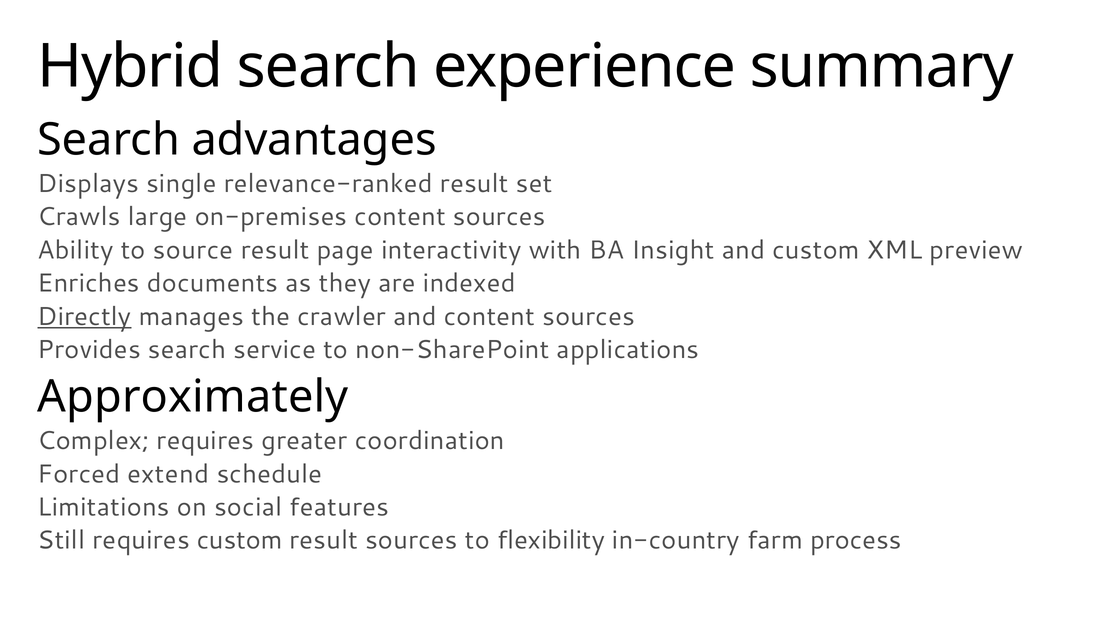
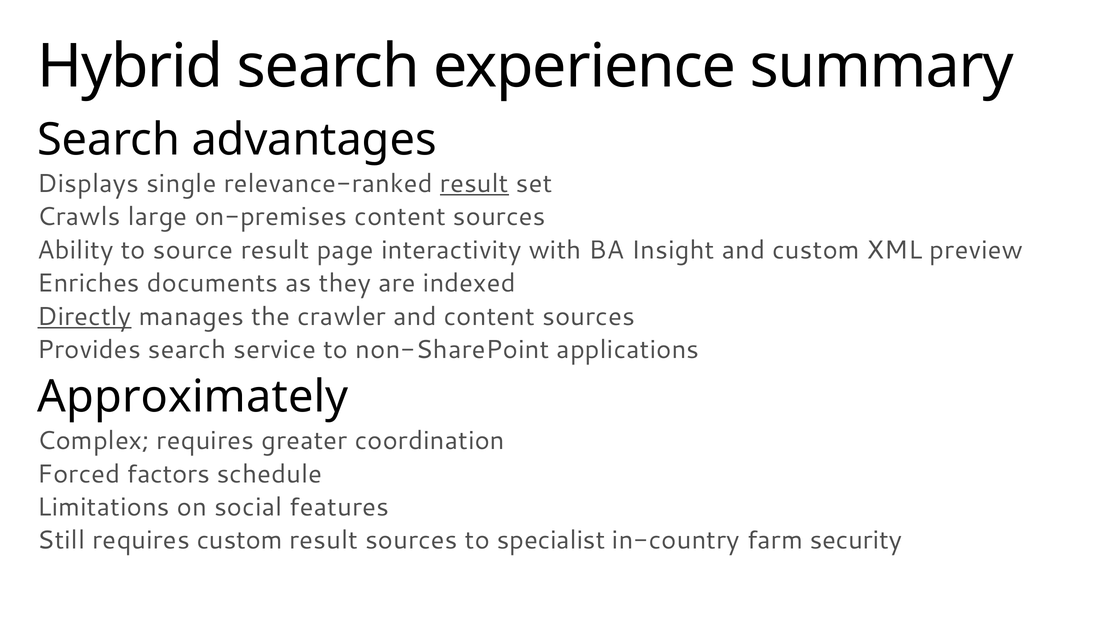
result at (474, 184) underline: none -> present
extend: extend -> factors
flexibility: flexibility -> specialist
process: process -> security
